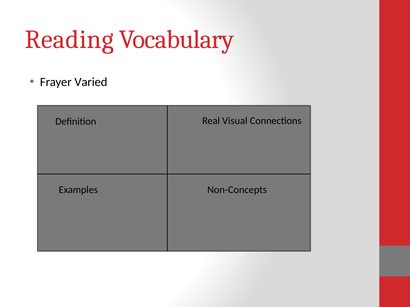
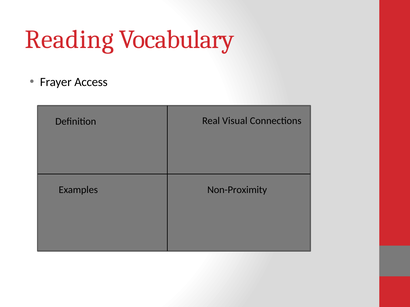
Varied: Varied -> Access
Non-Concepts: Non-Concepts -> Non-Proximity
